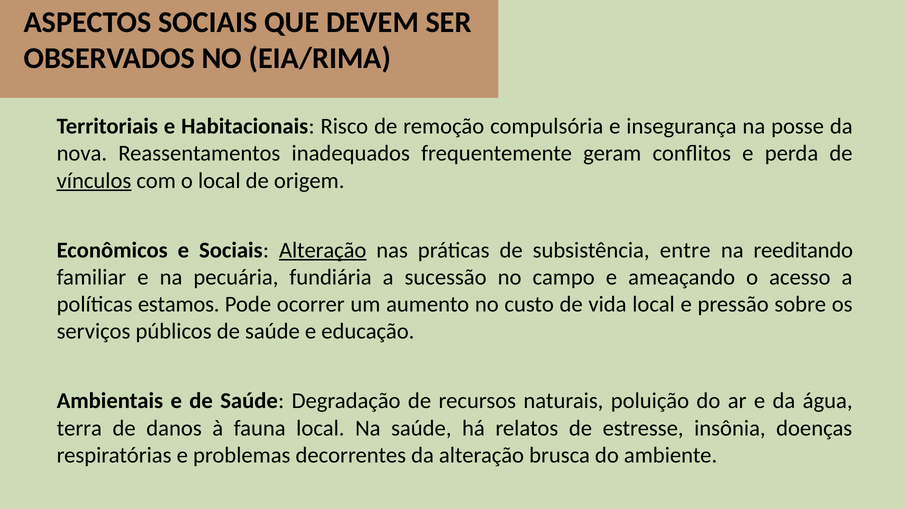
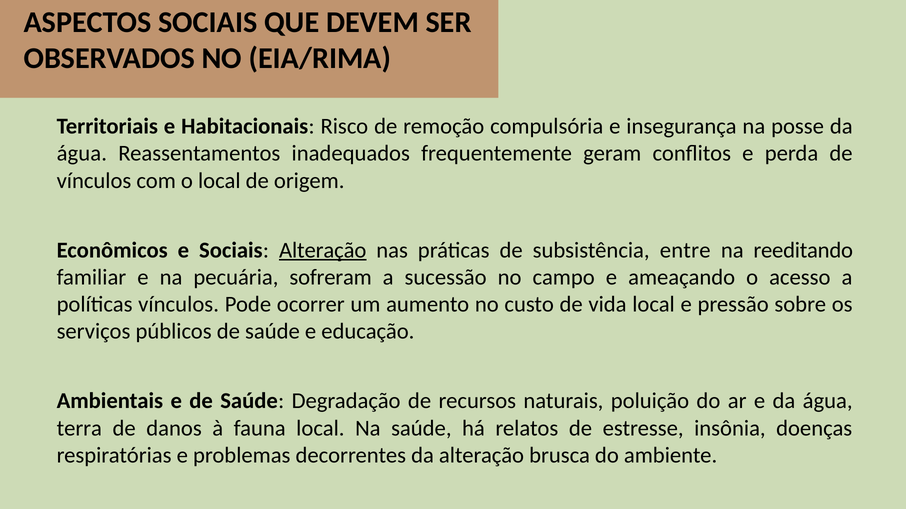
nova at (82, 154): nova -> água
vínculos at (94, 181) underline: present -> none
fundiária: fundiária -> sofreram
políticas estamos: estamos -> vínculos
